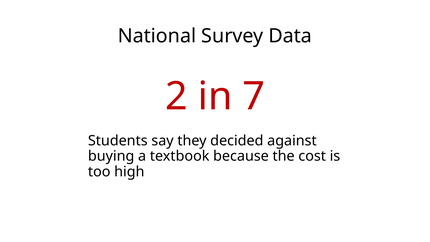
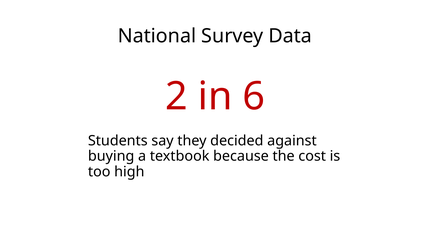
7: 7 -> 6
